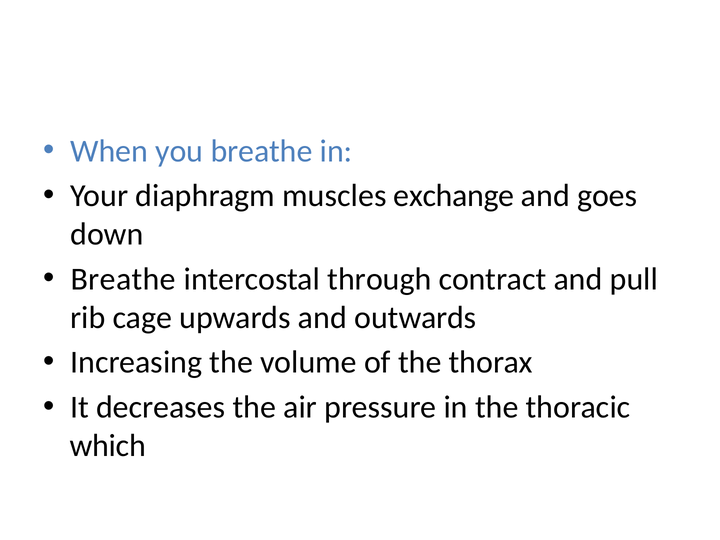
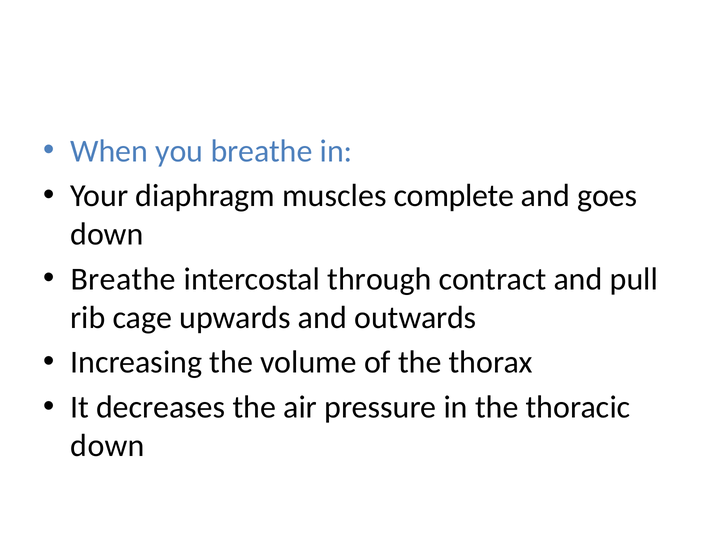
exchange: exchange -> complete
which at (108, 446): which -> down
